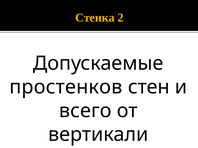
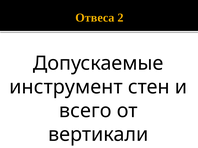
Стенка: Стенка -> Отвеса
простенков: простенков -> инструмент
